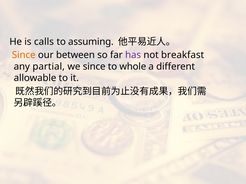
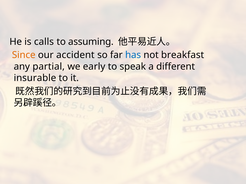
between: between -> accident
has colour: purple -> blue
we since: since -> early
whole: whole -> speak
allowable: allowable -> insurable
